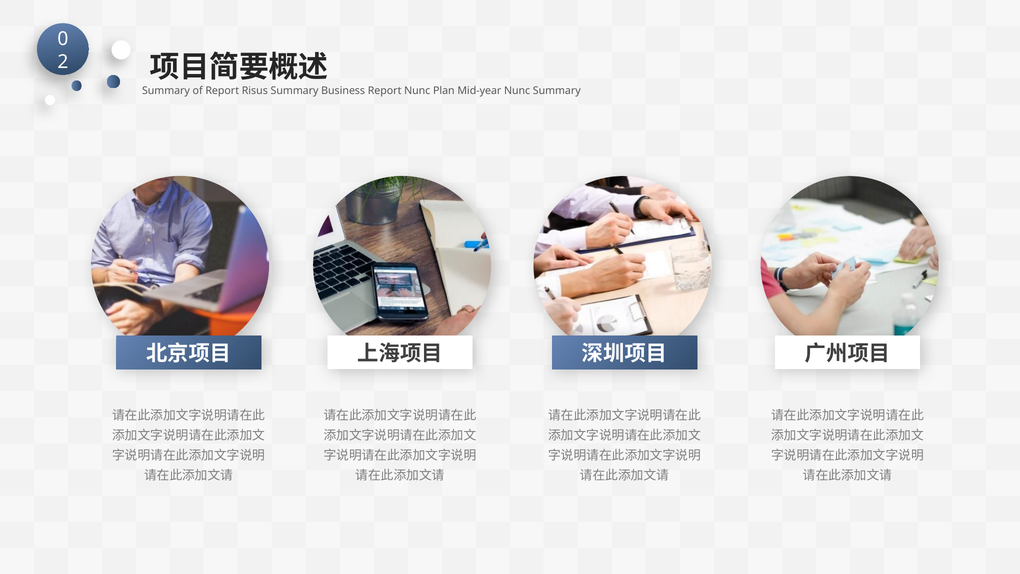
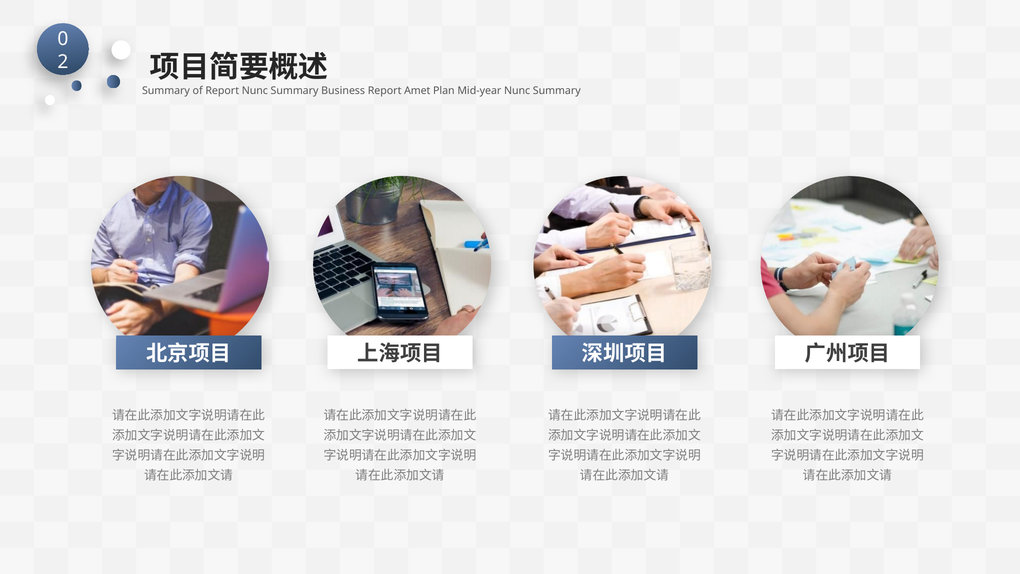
Report Risus: Risus -> Nunc
Report Nunc: Nunc -> Amet
